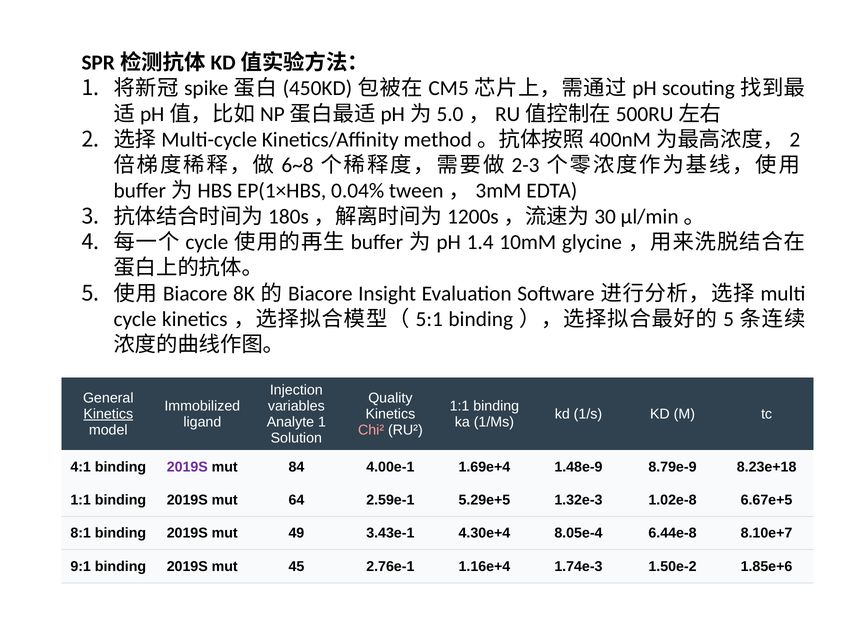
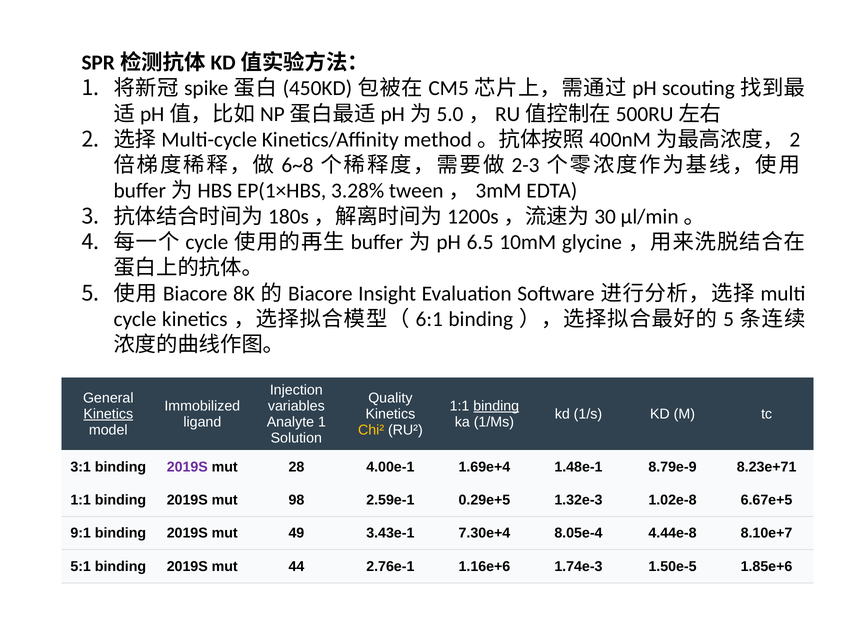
0.04%: 0.04% -> 3.28%
1.4: 1.4 -> 6.5
5:1: 5:1 -> 6:1
binding at (496, 406) underline: none -> present
Chi² colour: pink -> yellow
4:1: 4:1 -> 3:1
84: 84 -> 28
1.48e-9: 1.48e-9 -> 1.48e-1
8.23e+18: 8.23e+18 -> 8.23e+71
64: 64 -> 98
5.29e+5: 5.29e+5 -> 0.29e+5
8:1: 8:1 -> 9:1
4.30e+4: 4.30e+4 -> 7.30e+4
6.44e-8: 6.44e-8 -> 4.44e-8
9:1: 9:1 -> 5:1
45: 45 -> 44
1.16e+4: 1.16e+4 -> 1.16e+6
1.50e-2: 1.50e-2 -> 1.50e-5
